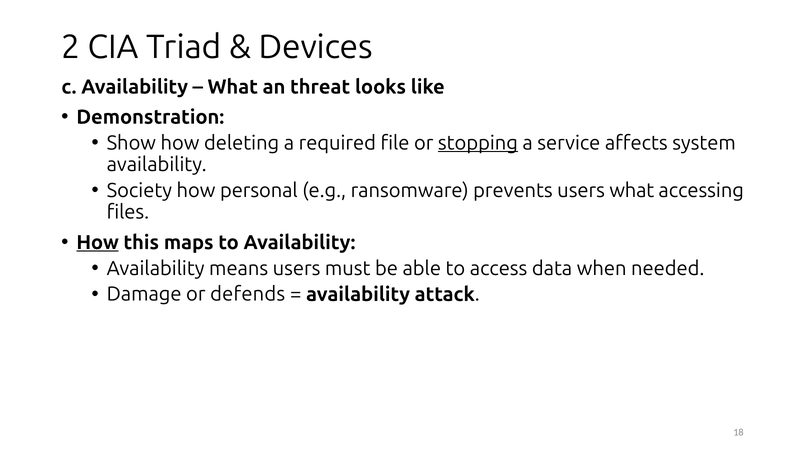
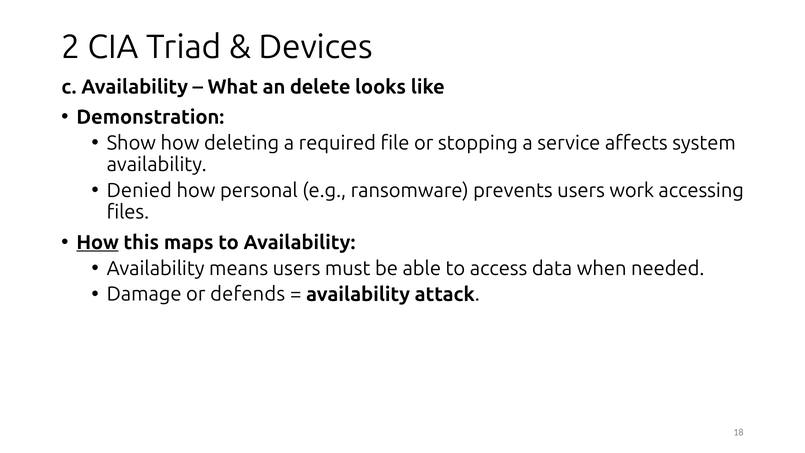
threat: threat -> delete
stopping underline: present -> none
Society: Society -> Denied
users what: what -> work
